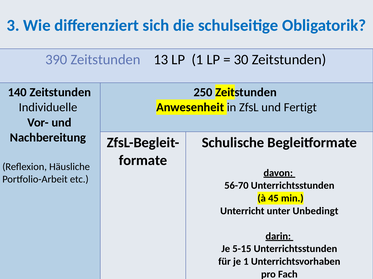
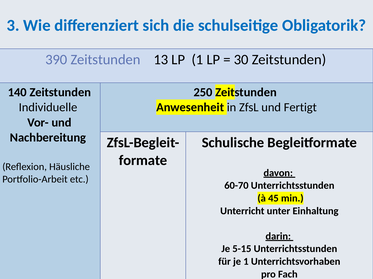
56-70: 56-70 -> 60-70
Unbedingt: Unbedingt -> Einhaltung
